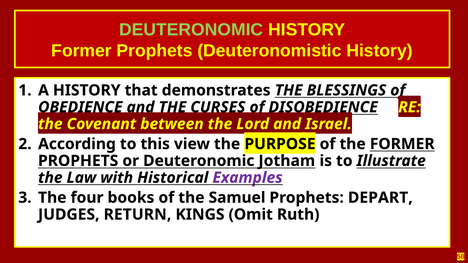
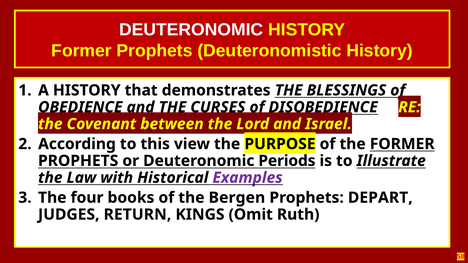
DEUTERONOMIC at (191, 30) colour: light green -> white
Jotham: Jotham -> Periods
Samuel: Samuel -> Bergen
